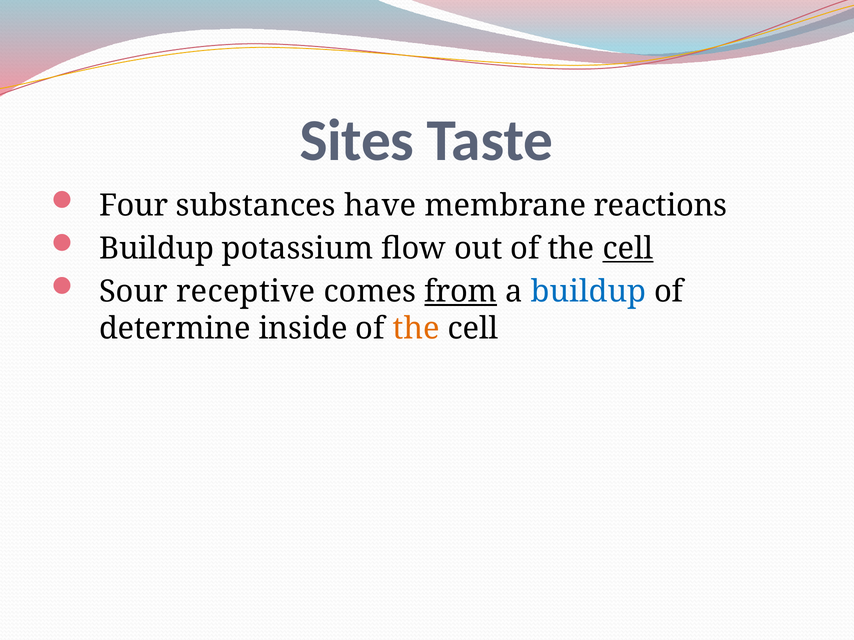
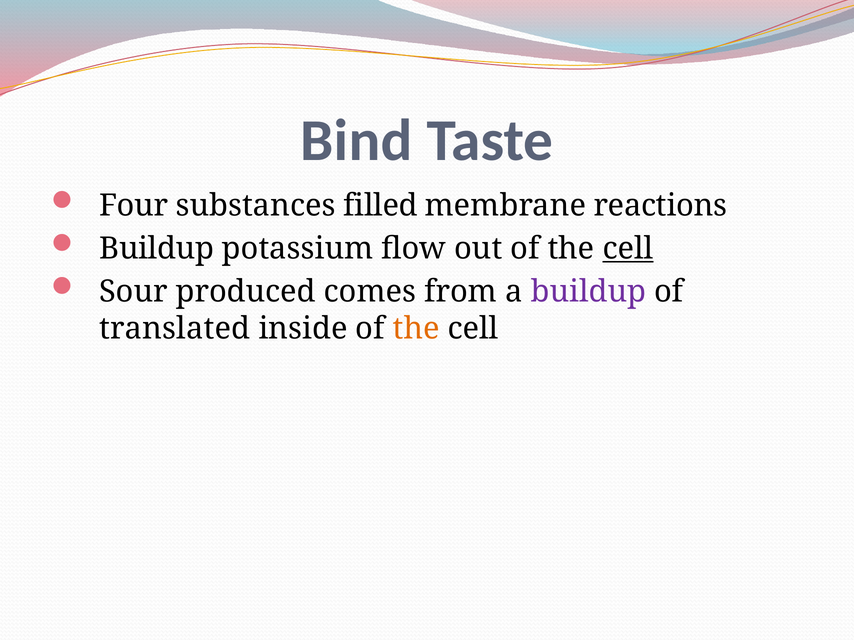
Sites: Sites -> Bind
have: have -> filled
receptive: receptive -> produced
from underline: present -> none
buildup at (588, 292) colour: blue -> purple
determine: determine -> translated
